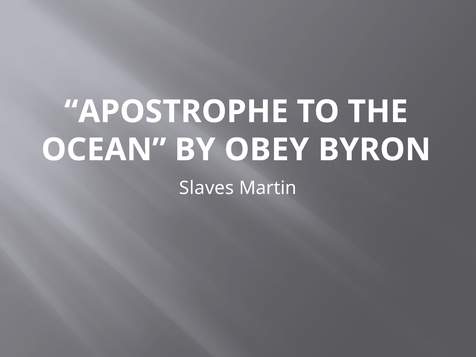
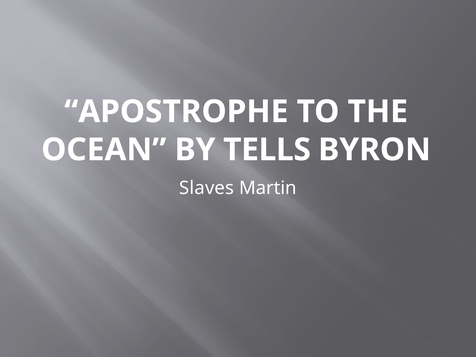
OBEY: OBEY -> TELLS
